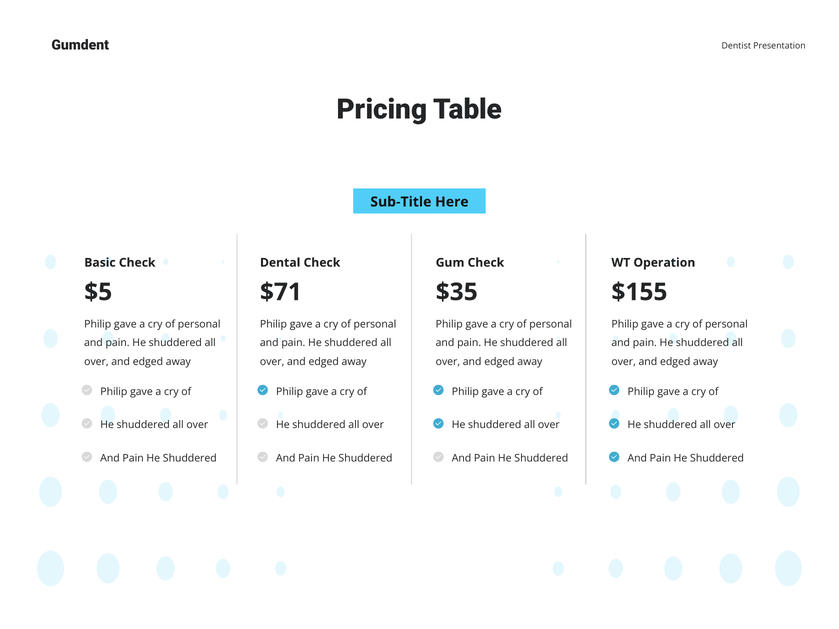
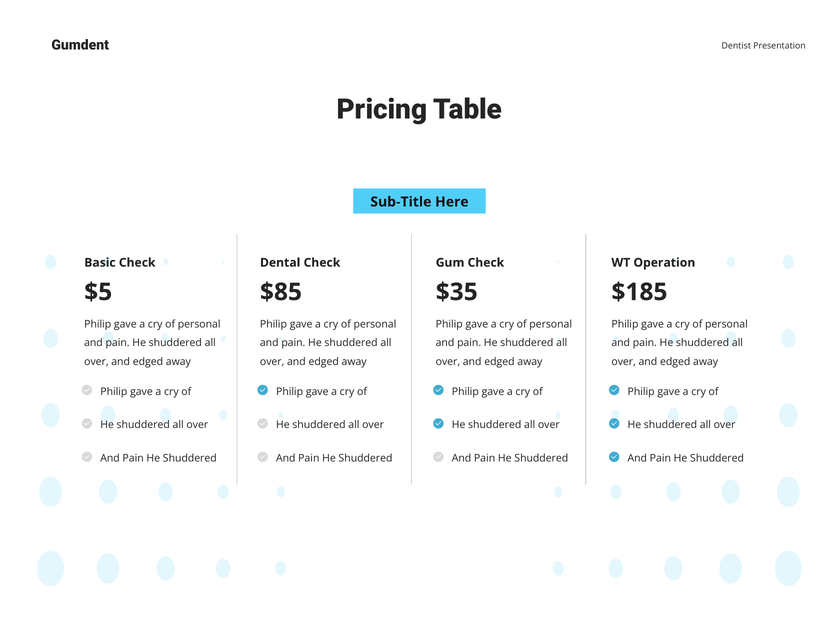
$71: $71 -> $85
$155: $155 -> $185
